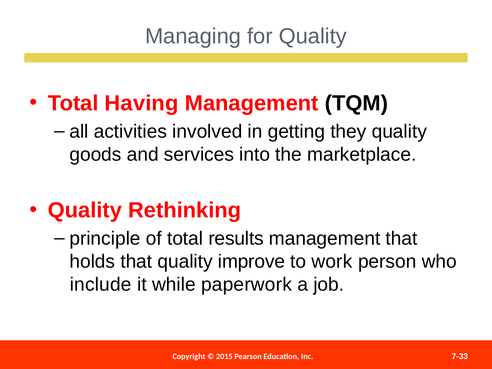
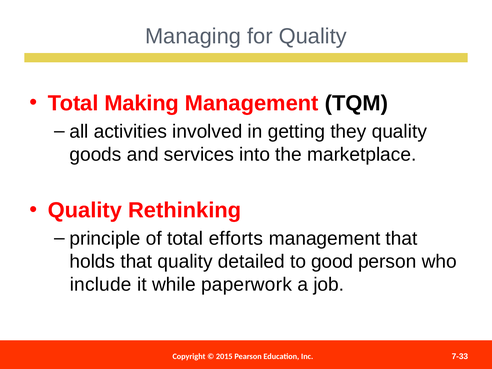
Having: Having -> Making
results: results -> efforts
improve: improve -> detailed
work: work -> good
